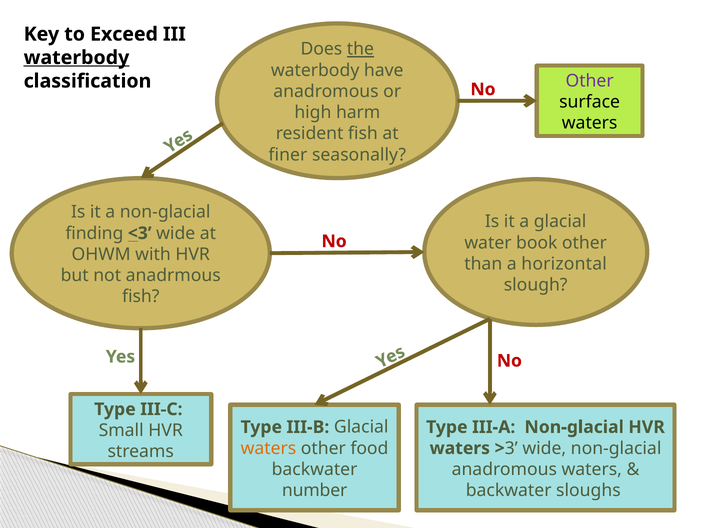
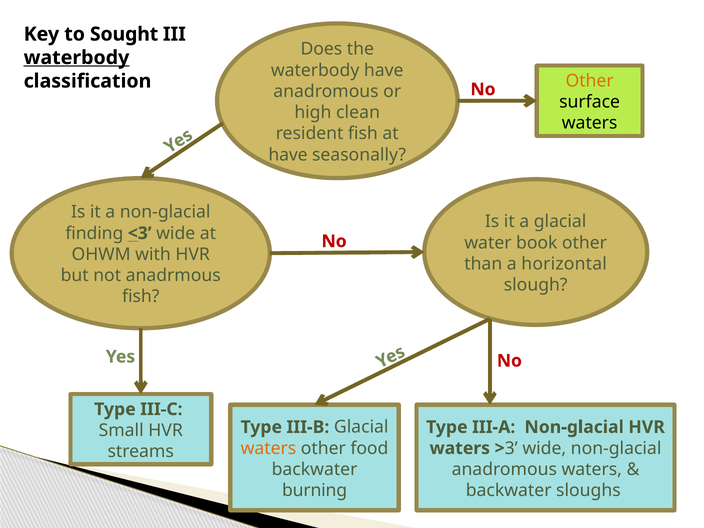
Exceed: Exceed -> Sought
the underline: present -> none
Other at (590, 81) colour: purple -> orange
harm: harm -> clean
finer at (288, 155): finer -> have
number: number -> burning
